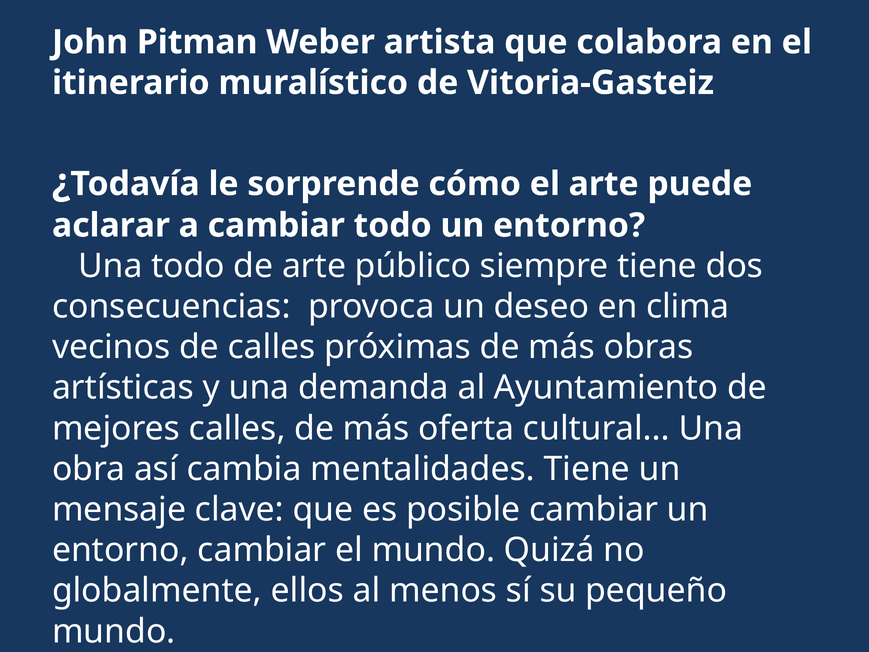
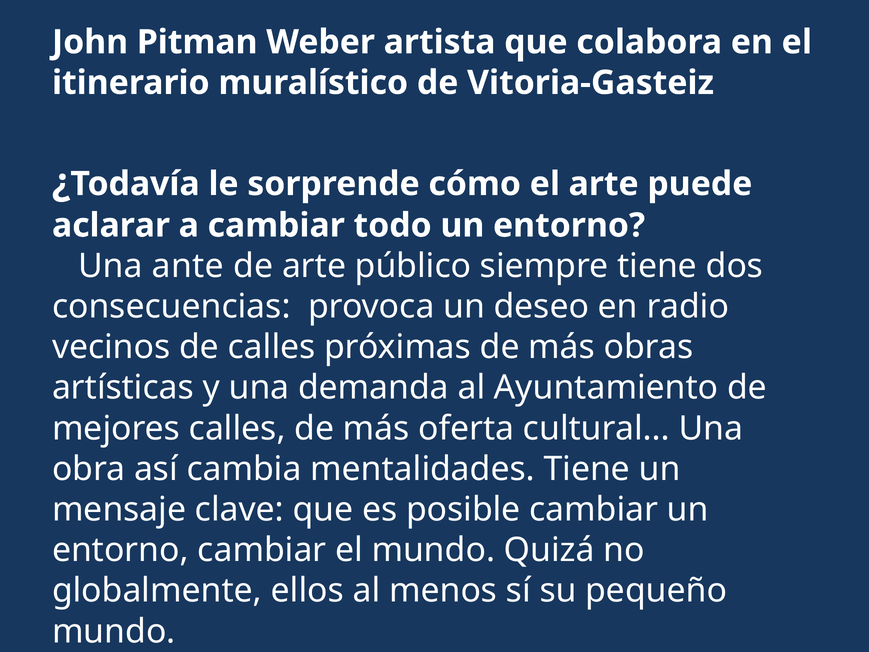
Una todo: todo -> ante
clima: clima -> radio
